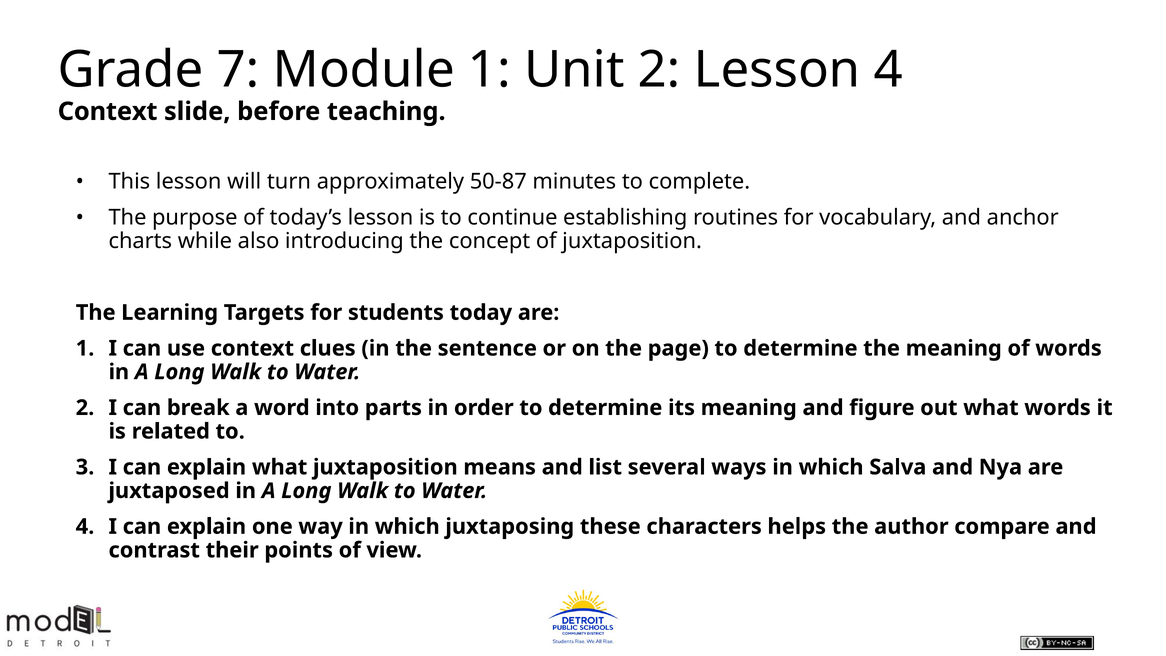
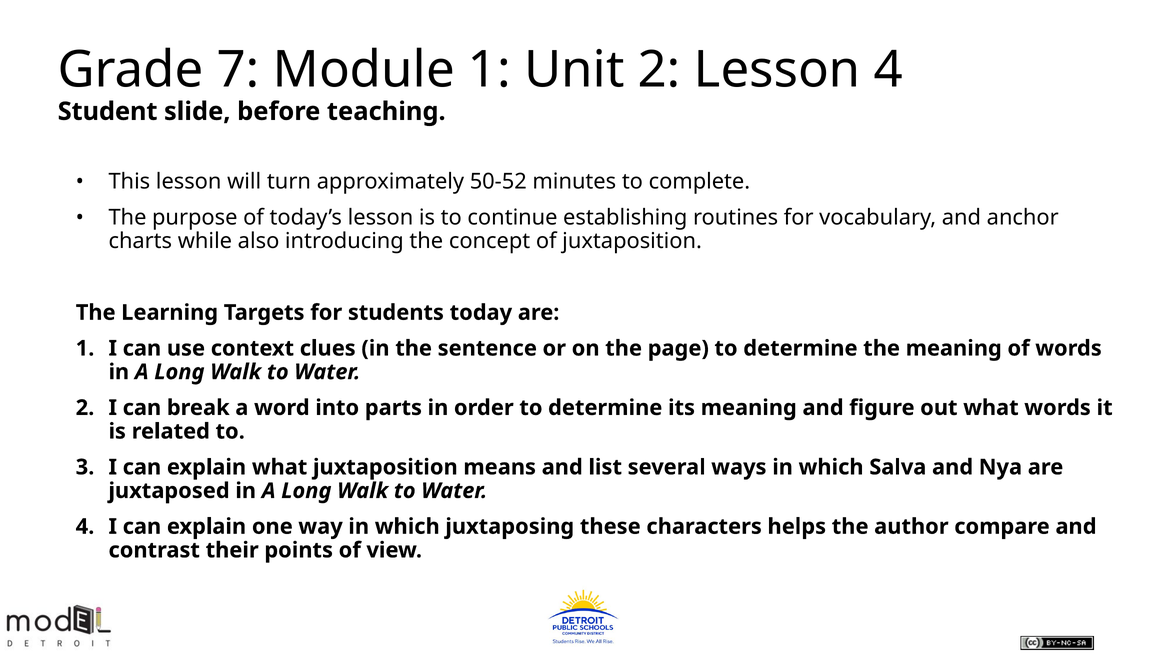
Context at (108, 111): Context -> Student
50-87: 50-87 -> 50-52
